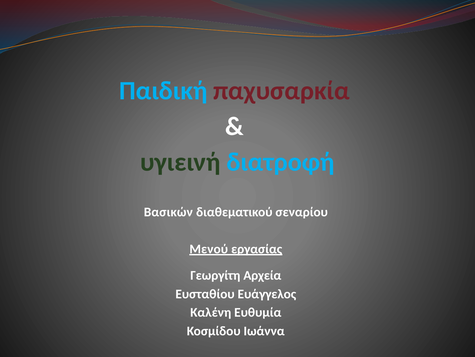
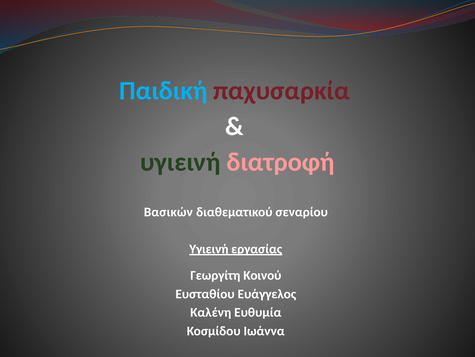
διατροφή colour: light blue -> pink
Μενού at (209, 249): Μενού -> Υγιεινή
Αρχεία: Αρχεία -> Κοινού
